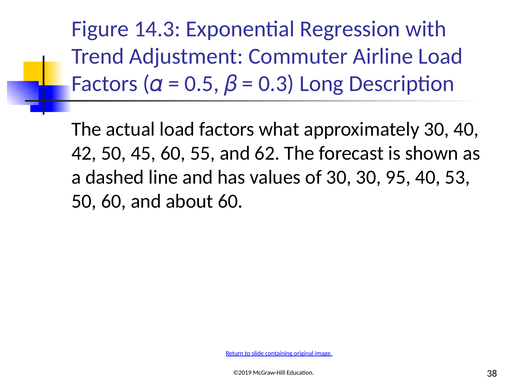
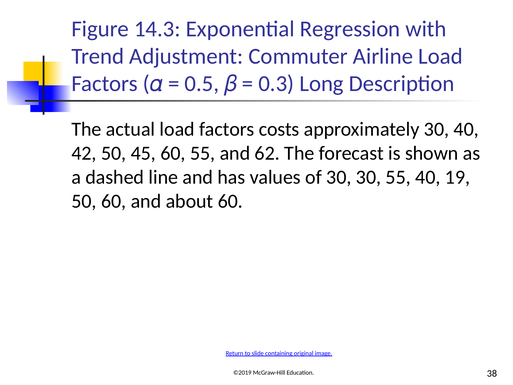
what: what -> costs
30 95: 95 -> 55
53: 53 -> 19
